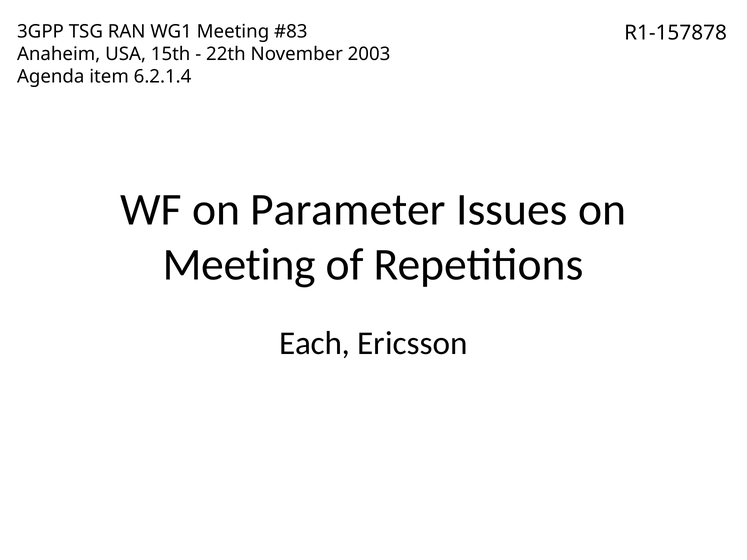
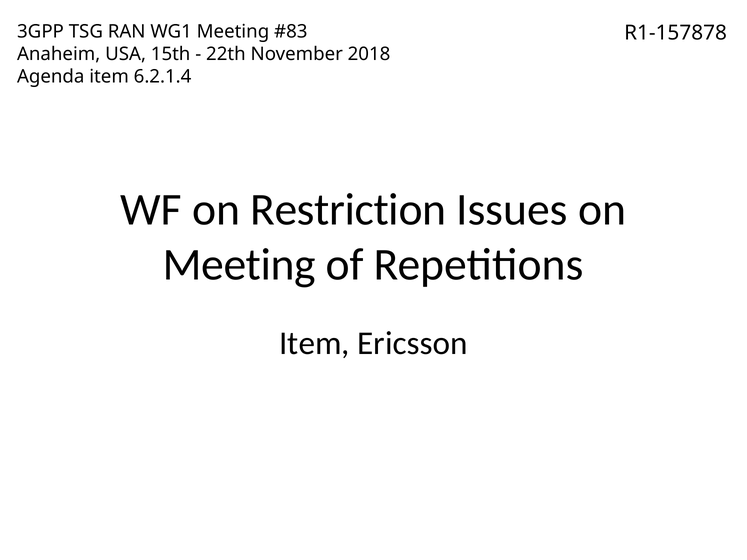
2003: 2003 -> 2018
Parameter: Parameter -> Restriction
Each at (315, 343): Each -> Item
